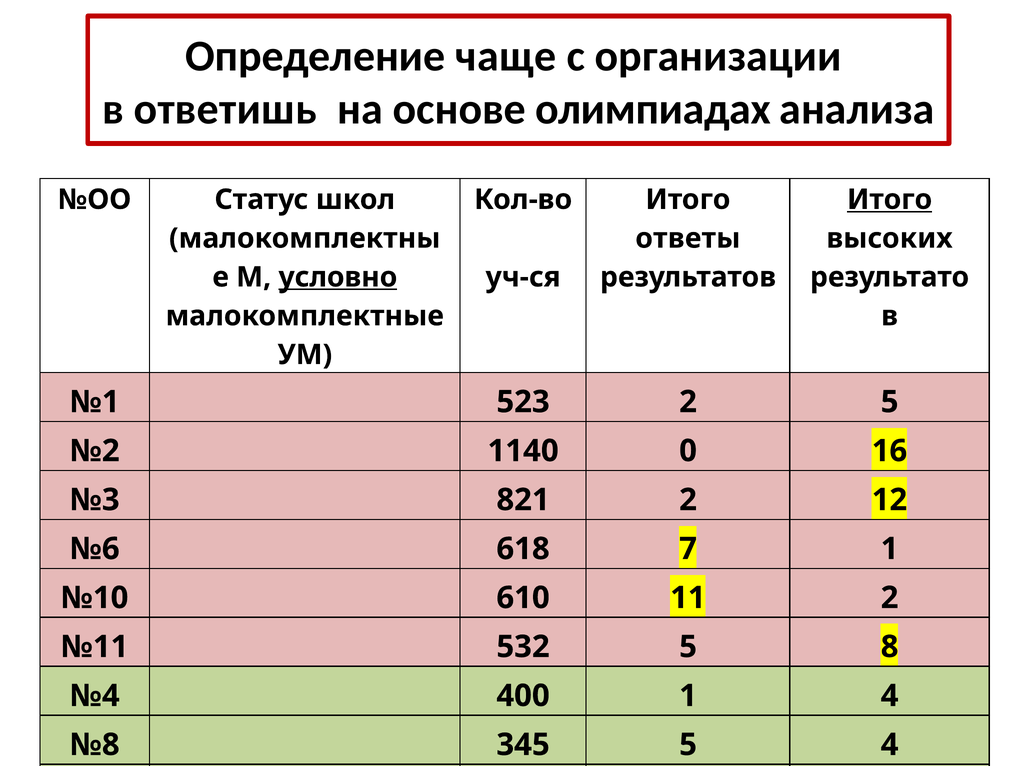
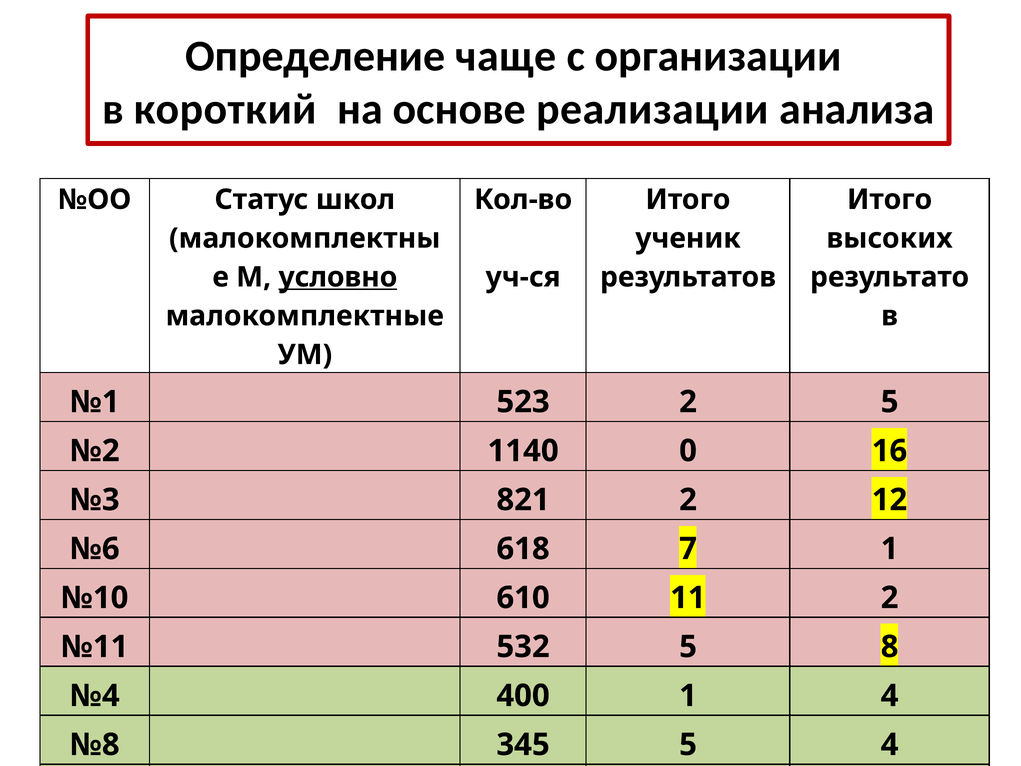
ответишь: ответишь -> короткий
олимпиадах: олимпиадах -> реализации
Итого at (890, 199) underline: present -> none
ответы: ответы -> ученик
